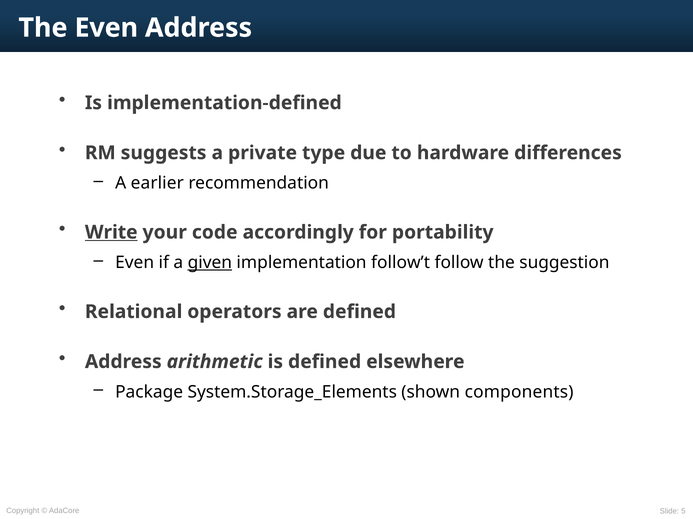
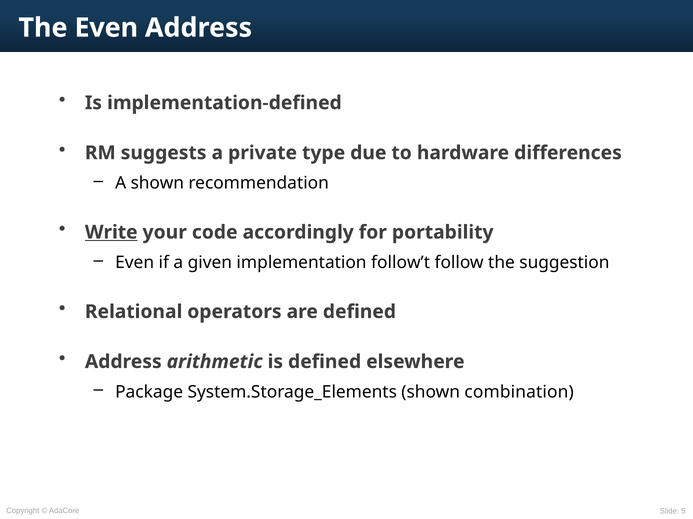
A earlier: earlier -> shown
given underline: present -> none
components: components -> combination
